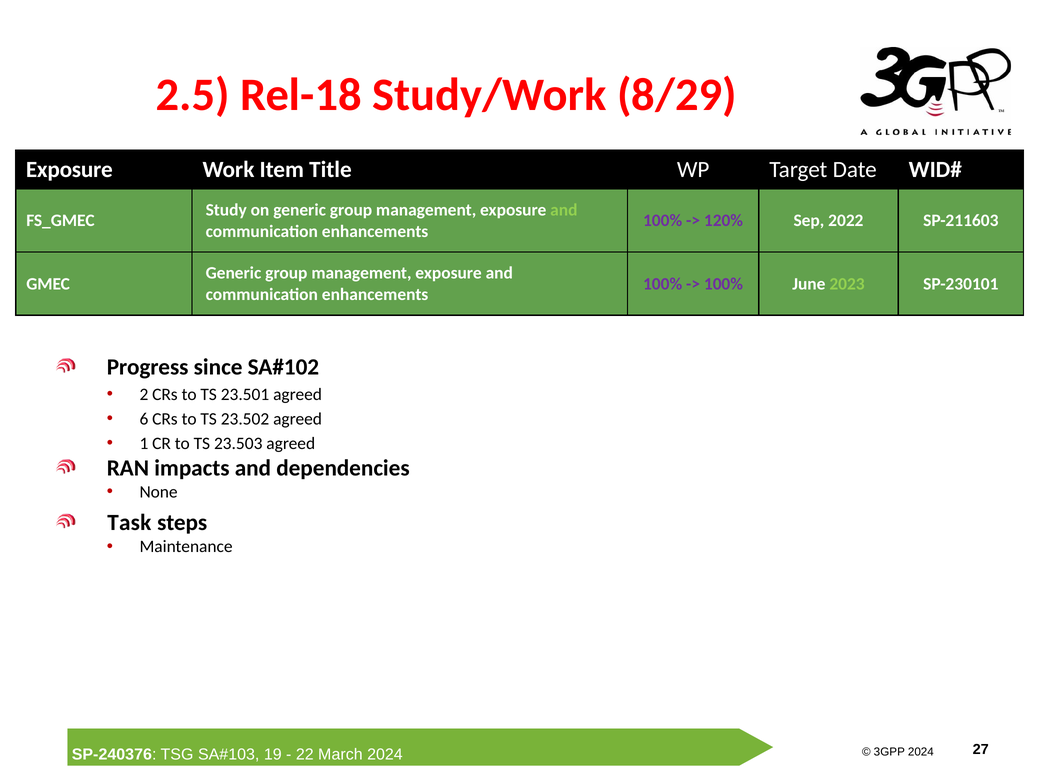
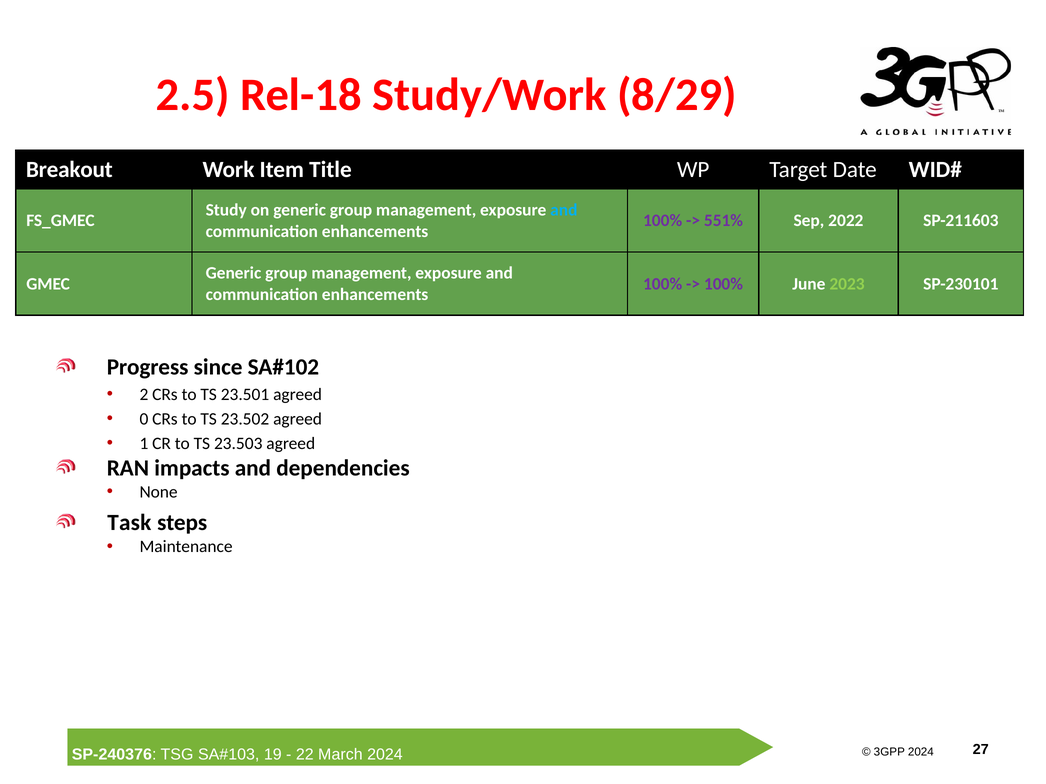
Exposure at (69, 170): Exposure -> Breakout
and at (564, 210) colour: light green -> light blue
120%: 120% -> 551%
6: 6 -> 0
